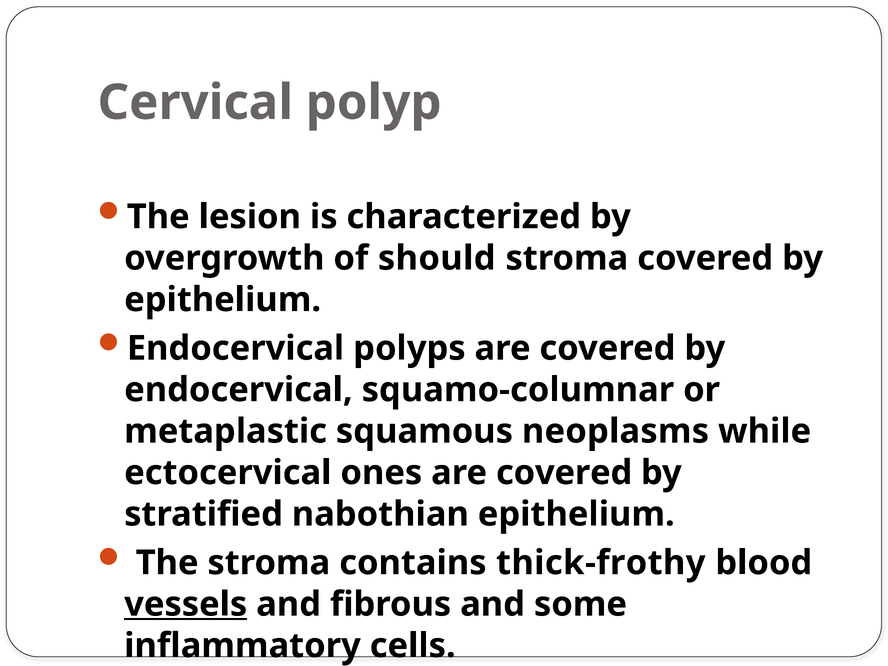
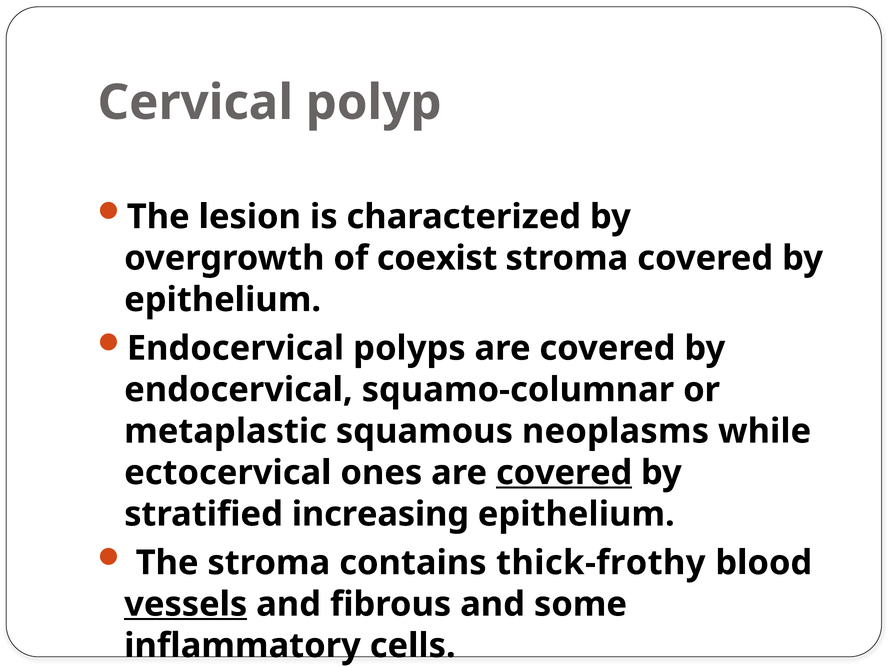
should: should -> coexist
covered at (564, 473) underline: none -> present
nabothian: nabothian -> increasing
